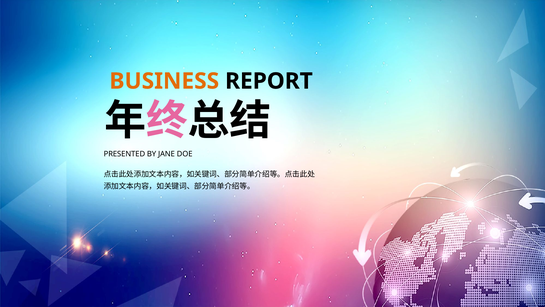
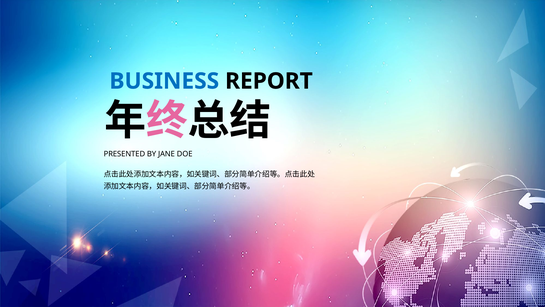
BUSINESS colour: orange -> blue
